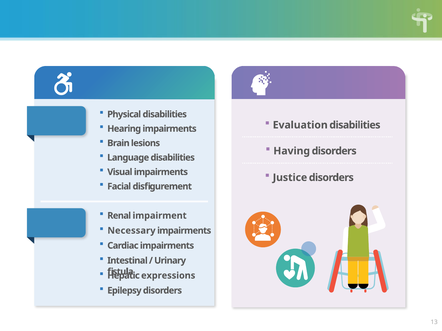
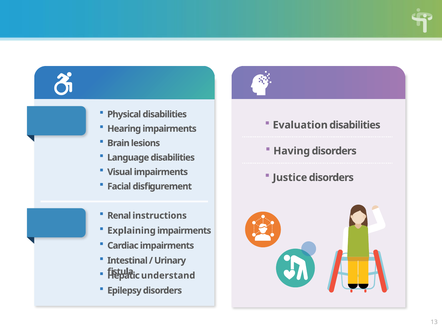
impairment: impairment -> instructions
Necessary: Necessary -> Explaining
expressions: expressions -> understand
